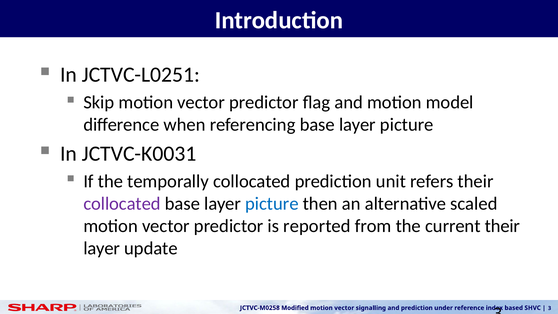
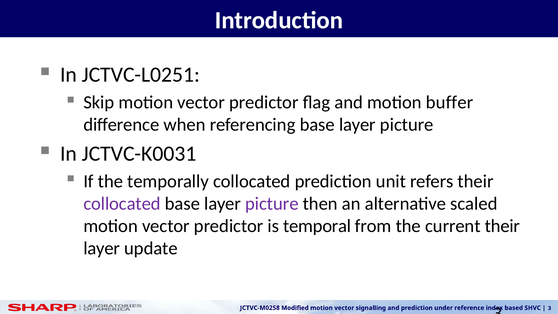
model: model -> buffer
picture at (272, 203) colour: blue -> purple
reported: reported -> temporal
